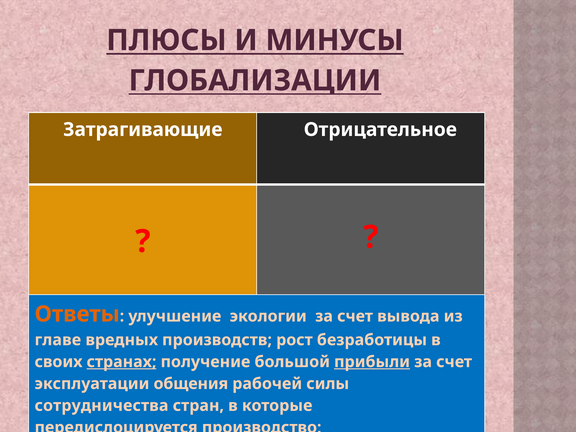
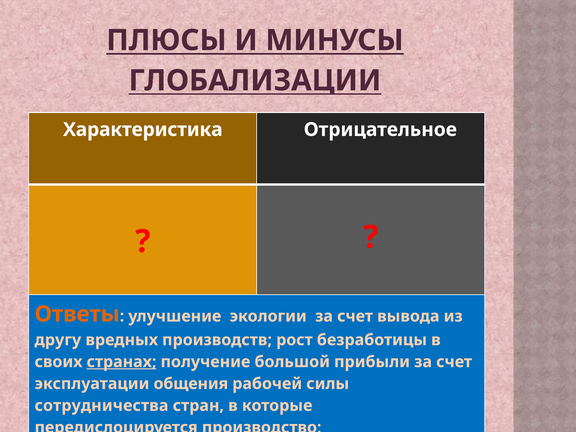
Затрагивающие: Затрагивающие -> Характеристика
главе: главе -> другу
прибыли underline: present -> none
